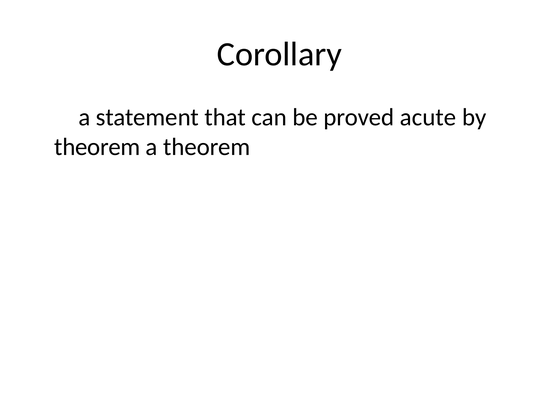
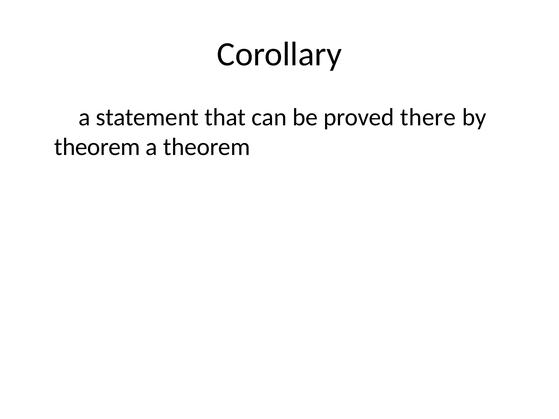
acute: acute -> there
